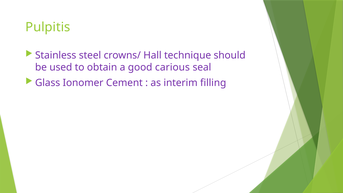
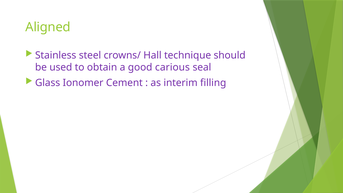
Pulpitis: Pulpitis -> Aligned
